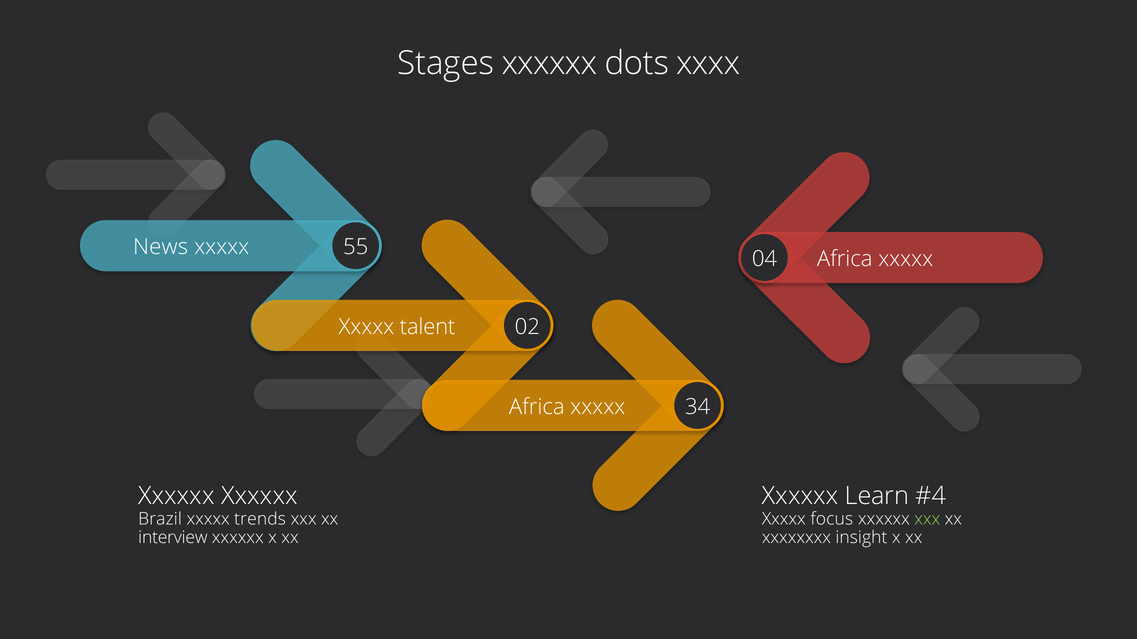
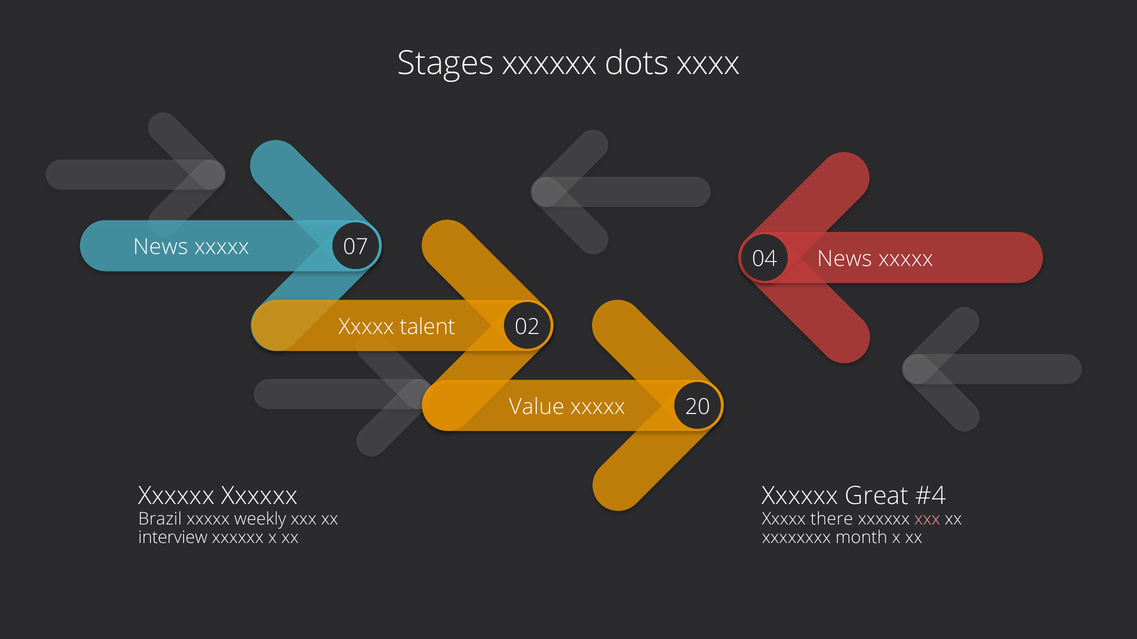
55: 55 -> 07
Africa at (845, 259): Africa -> News
Africa at (537, 407): Africa -> Value
34: 34 -> 20
Learn: Learn -> Great
trends: trends -> weekly
focus: focus -> there
xxx at (927, 519) colour: light green -> pink
insight: insight -> month
